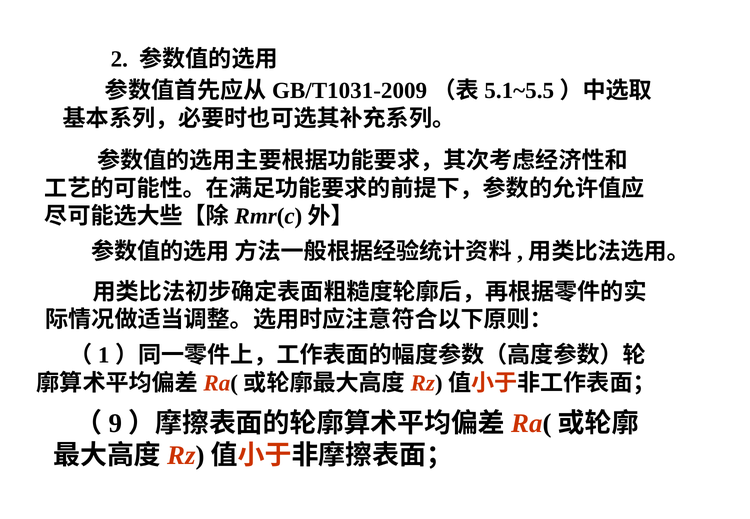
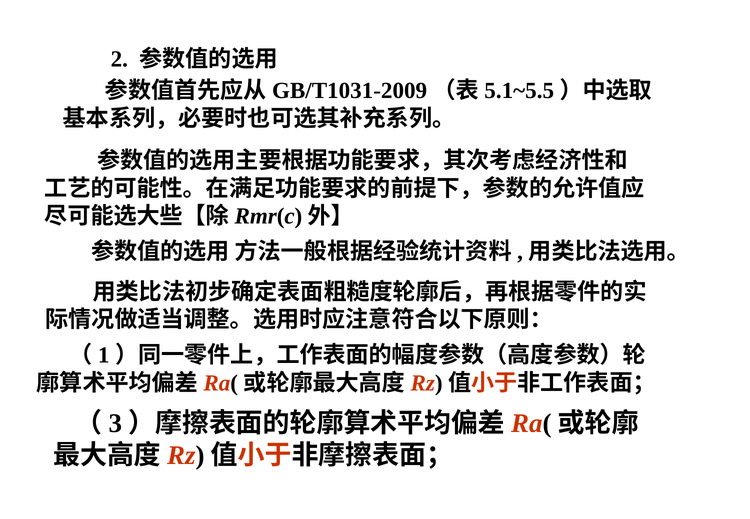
9: 9 -> 3
